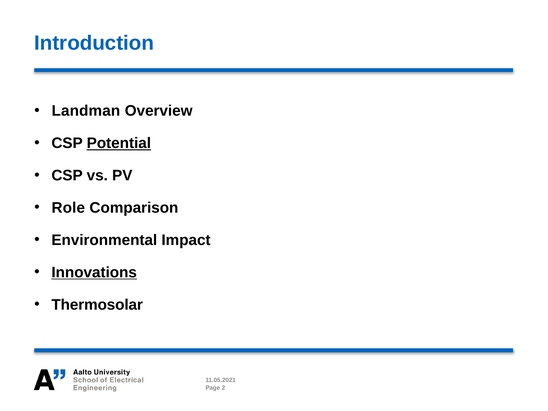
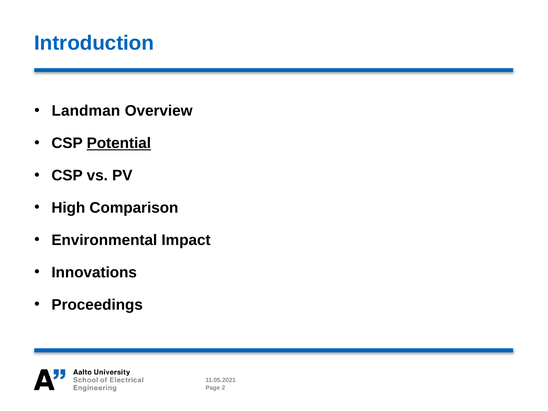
Role: Role -> High
Innovations underline: present -> none
Thermosolar: Thermosolar -> Proceedings
